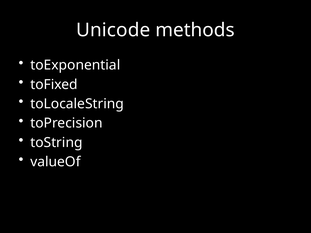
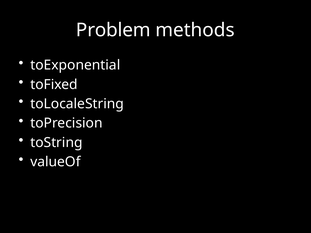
Unicode: Unicode -> Problem
